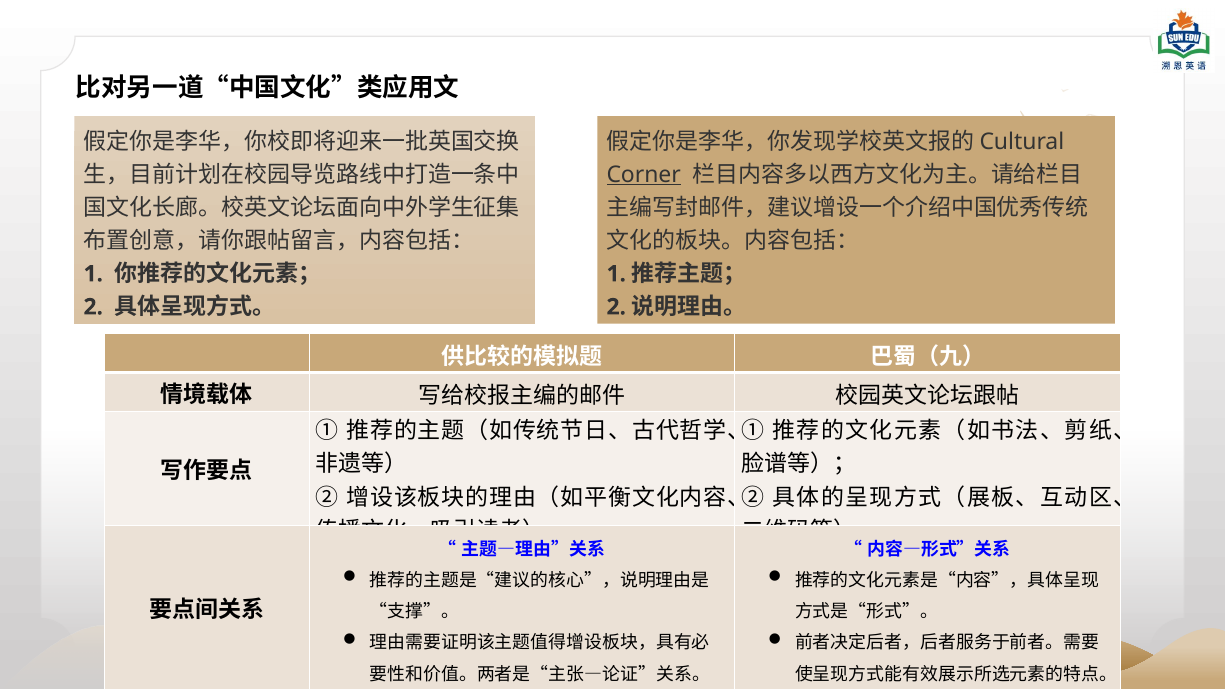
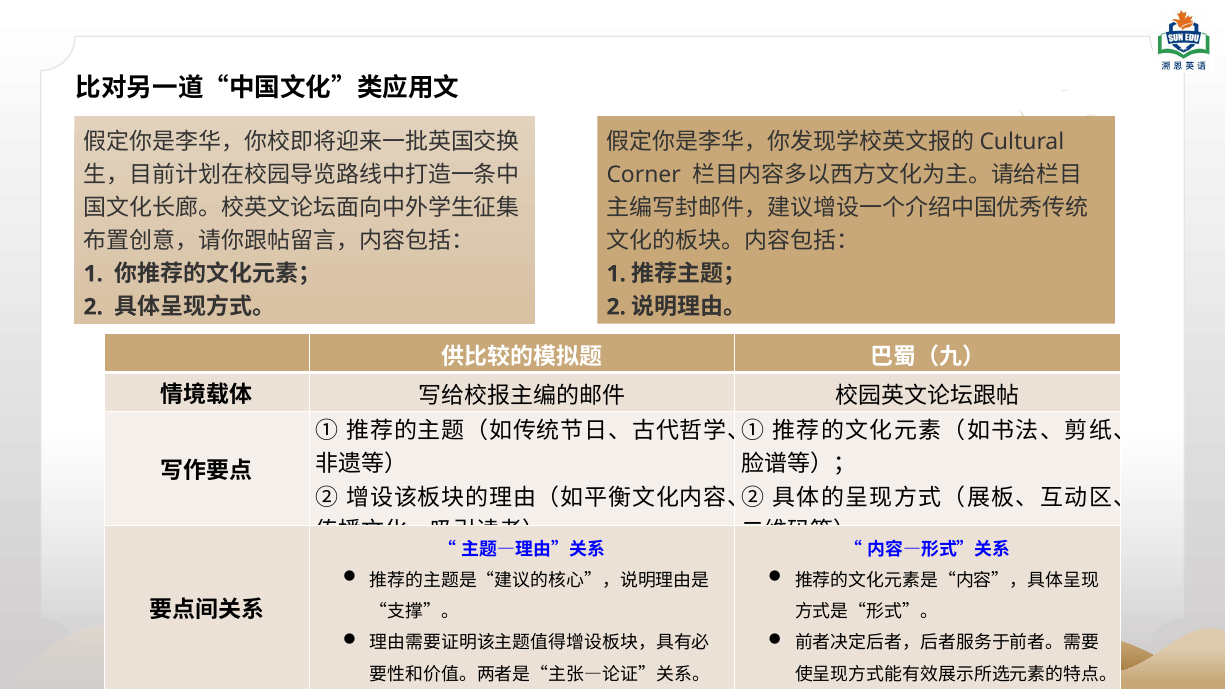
Corner underline: present -> none
